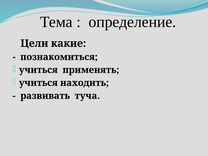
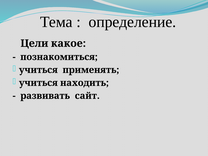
какие: какие -> какое
туча: туча -> сайт
